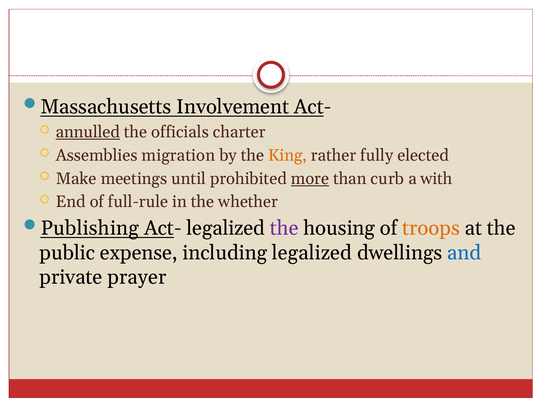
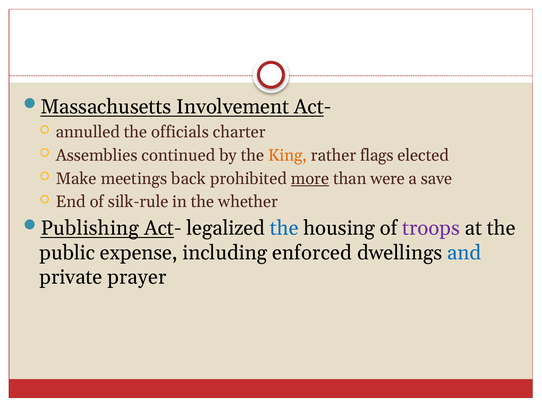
annulled underline: present -> none
migration: migration -> continued
fully: fully -> flags
until: until -> back
curb: curb -> were
with: with -> save
full-rule: full-rule -> silk-rule
the at (284, 228) colour: purple -> blue
troops colour: orange -> purple
including legalized: legalized -> enforced
